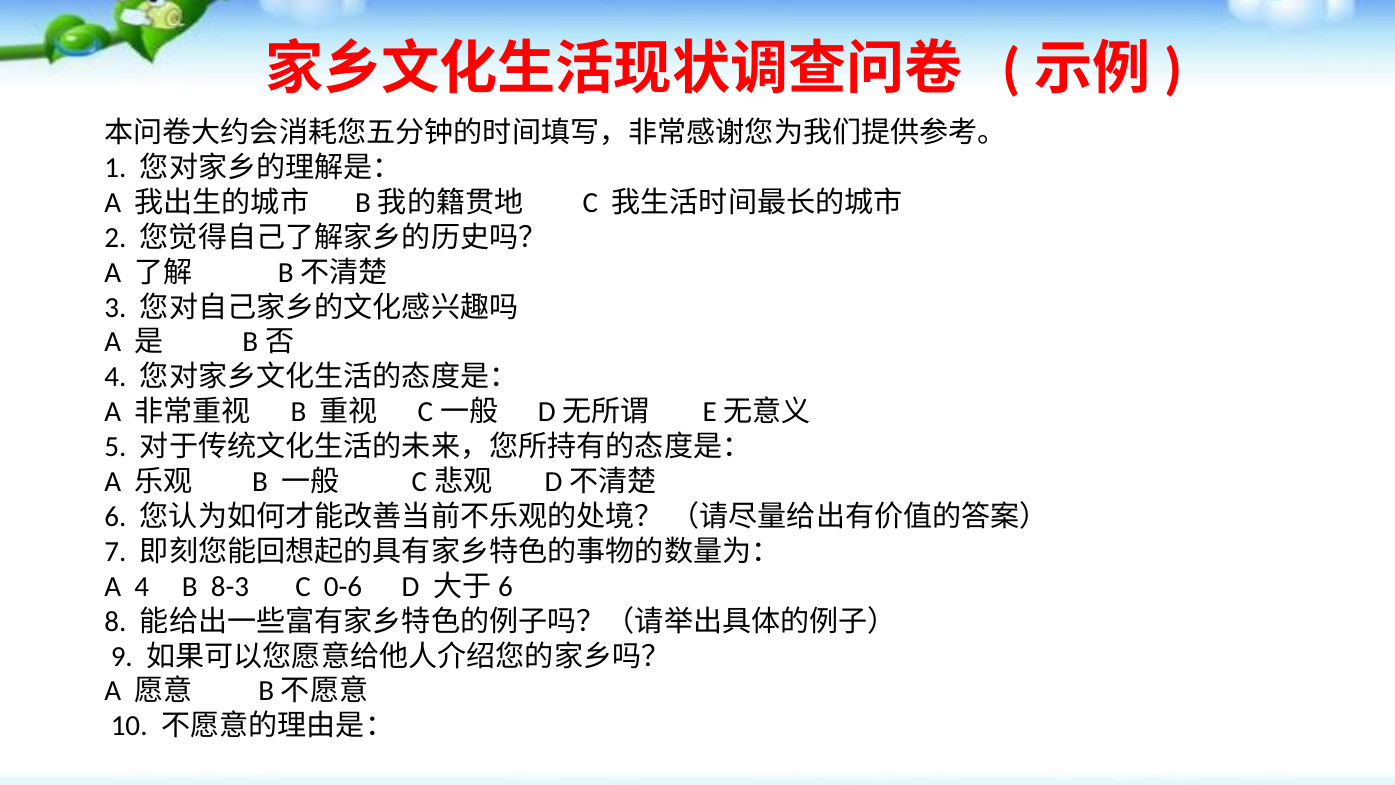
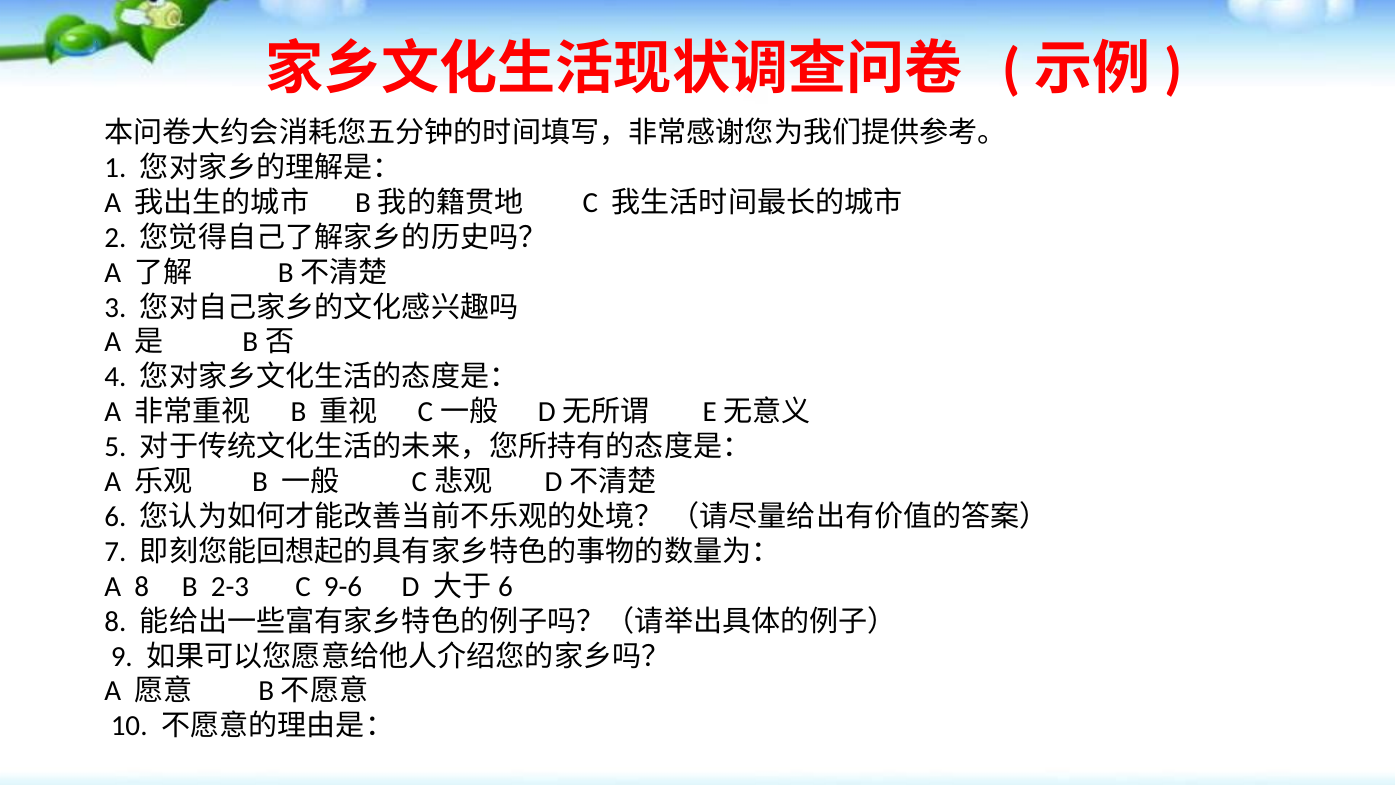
A 4: 4 -> 8
8-3: 8-3 -> 2-3
0-6: 0-6 -> 9-6
